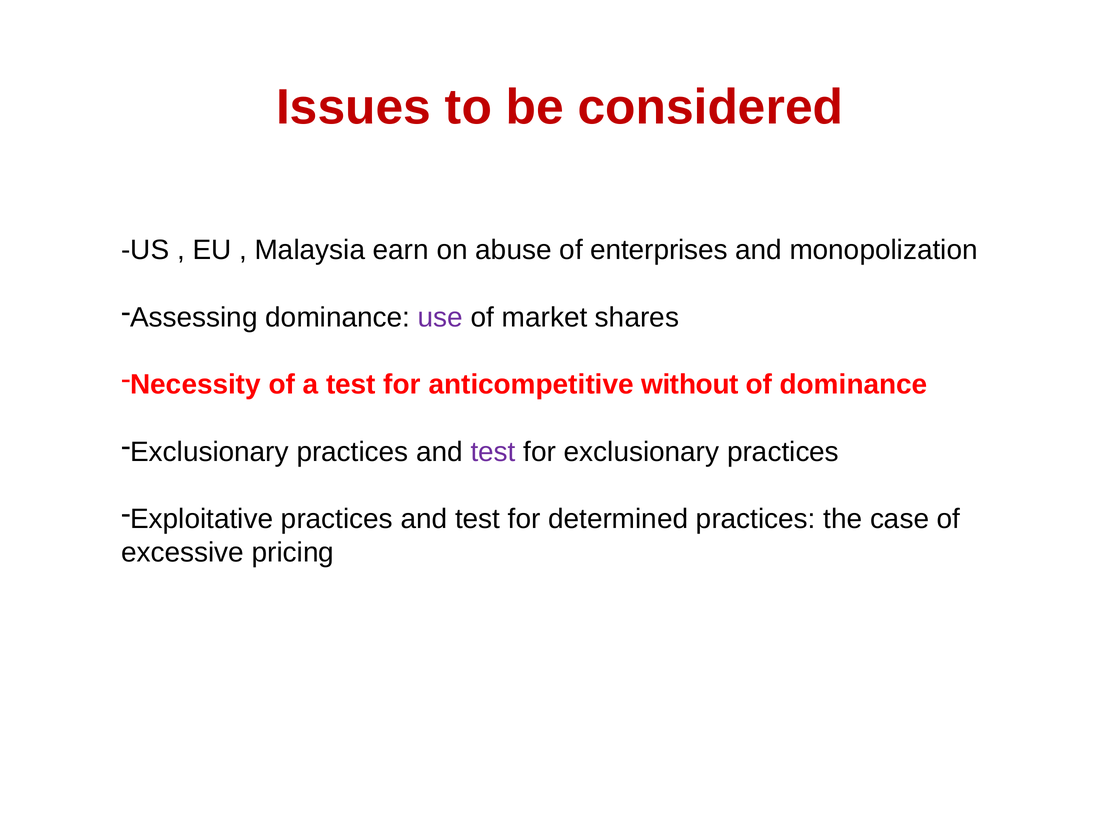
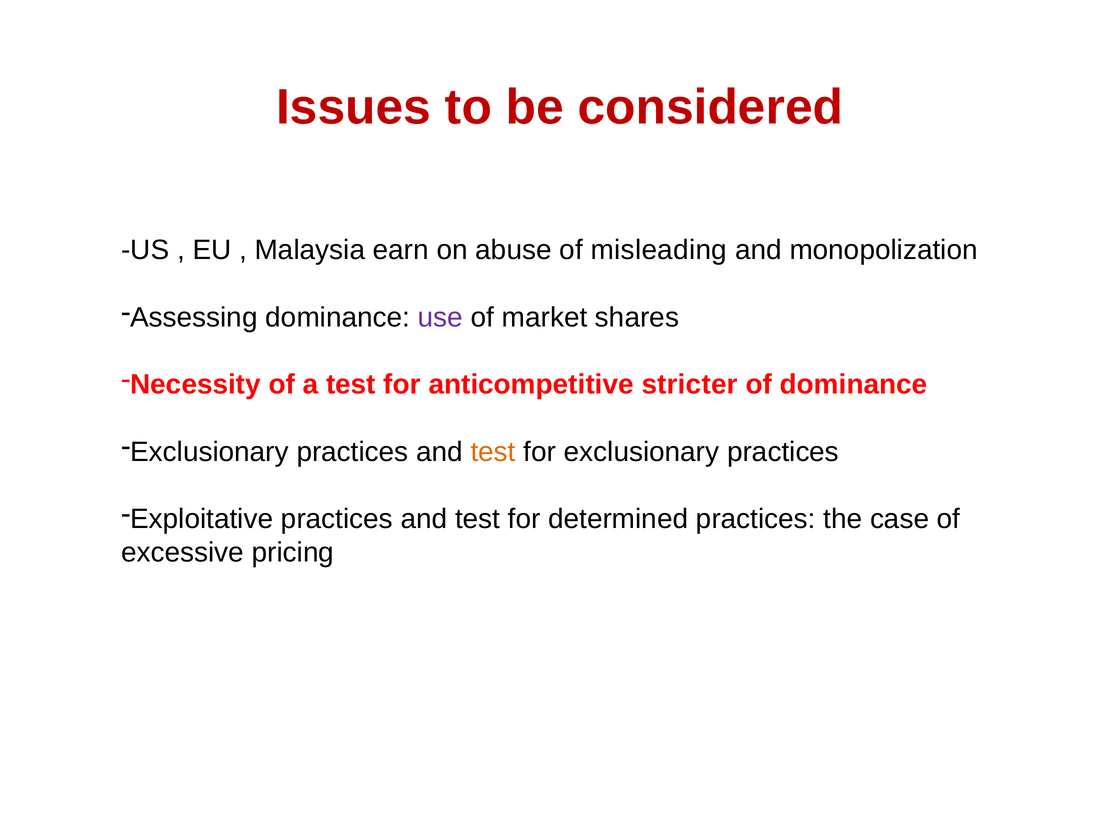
enterprises: enterprises -> misleading
without: without -> stricter
test at (493, 452) colour: purple -> orange
